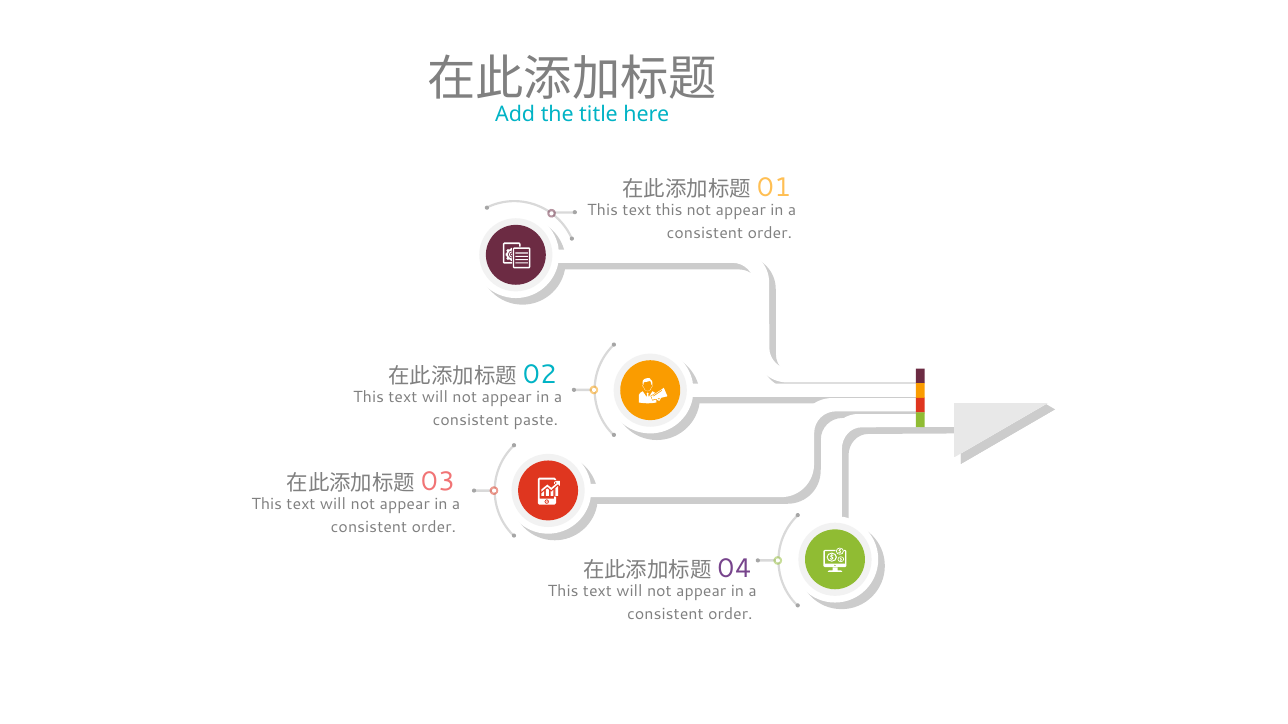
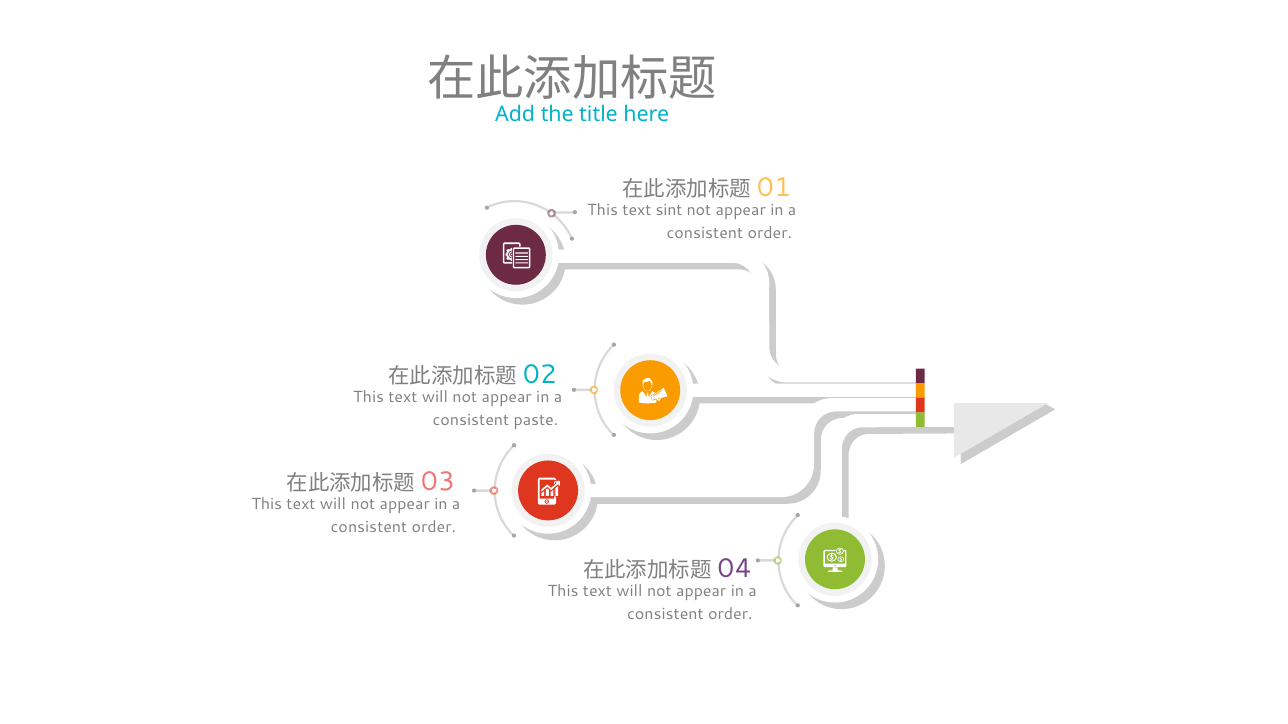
text this: this -> sint
